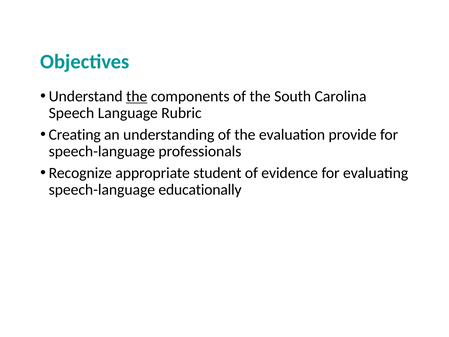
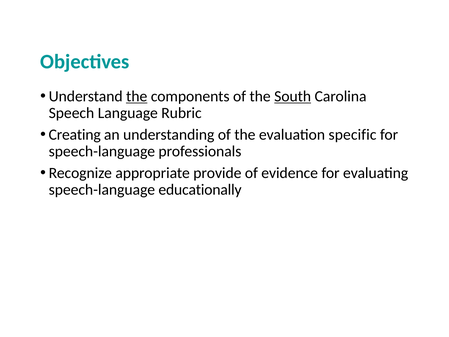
South underline: none -> present
provide: provide -> specific
student: student -> provide
